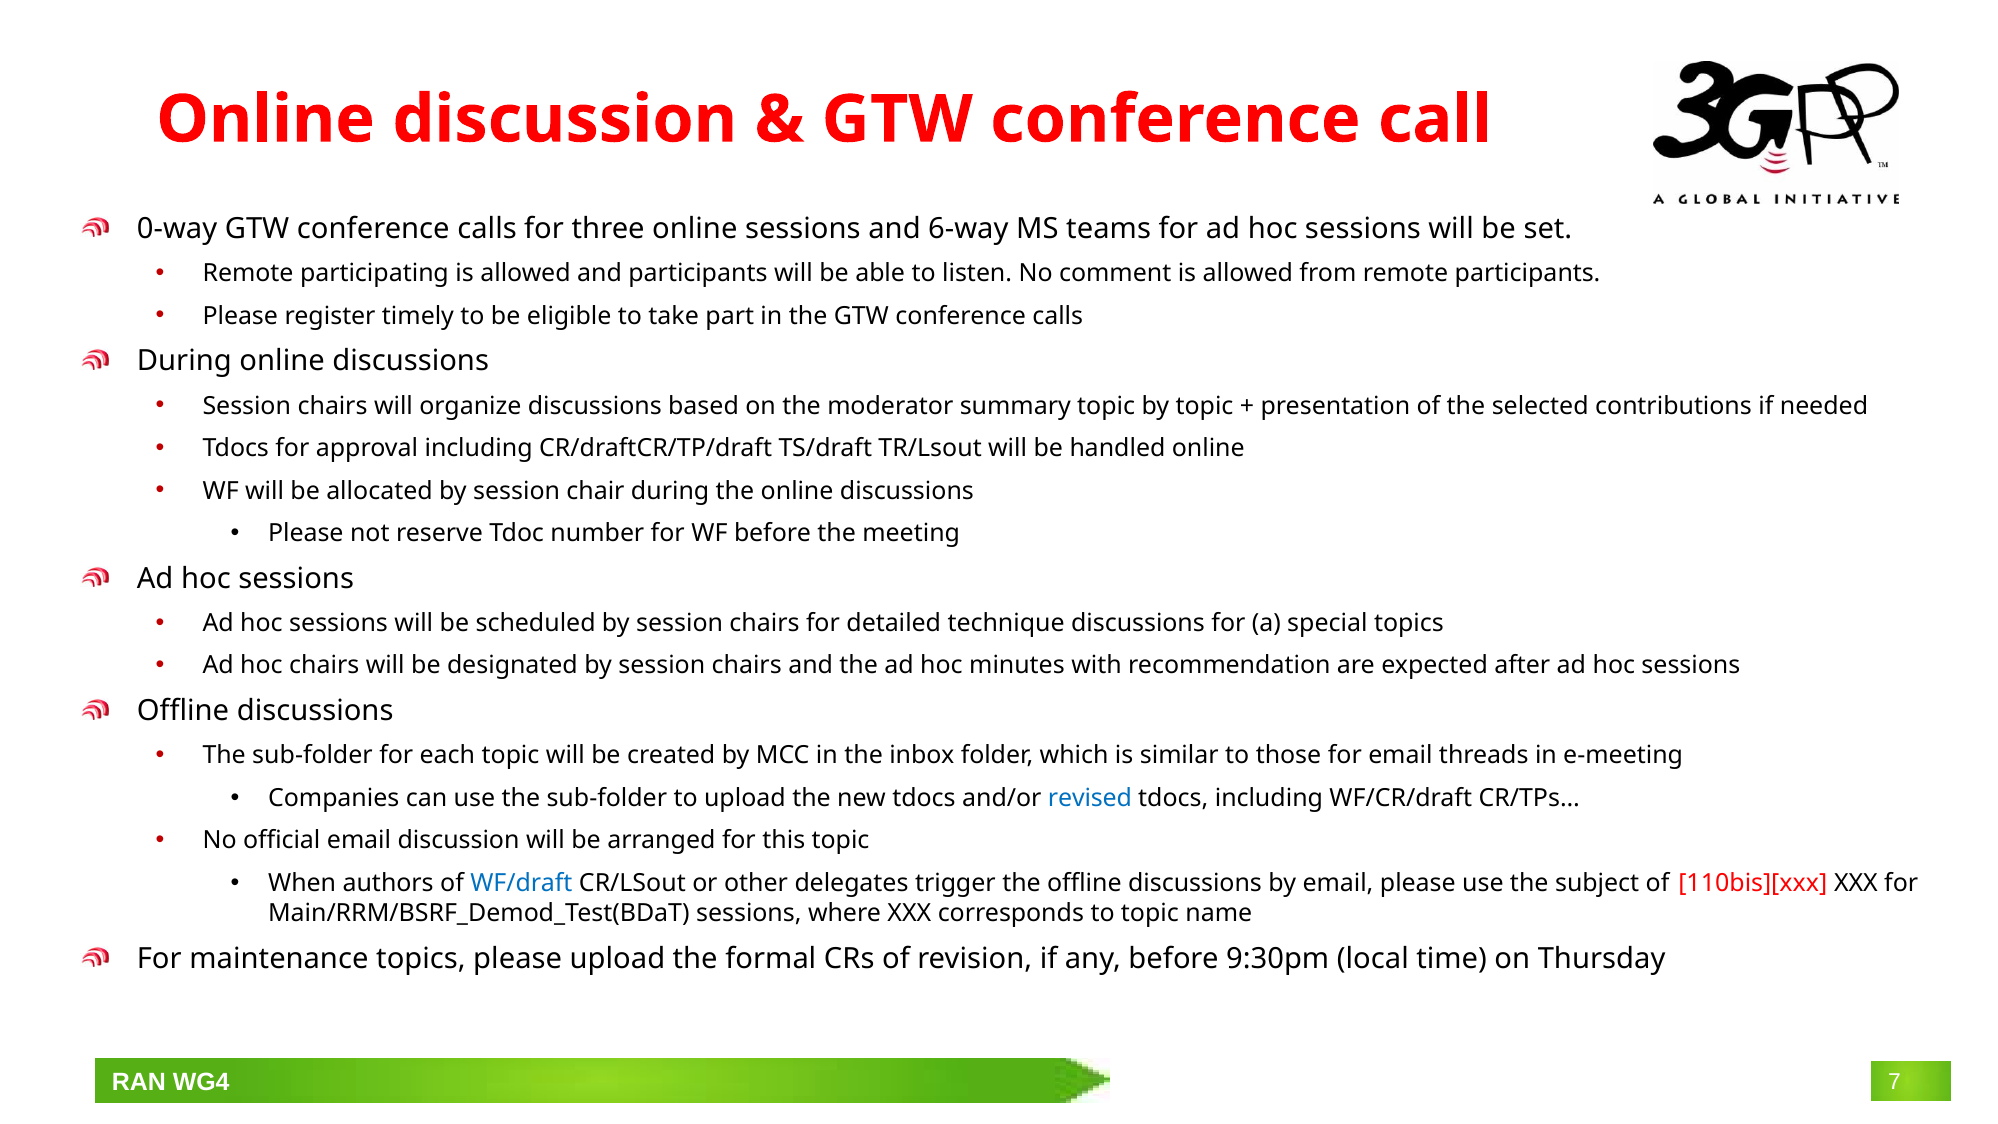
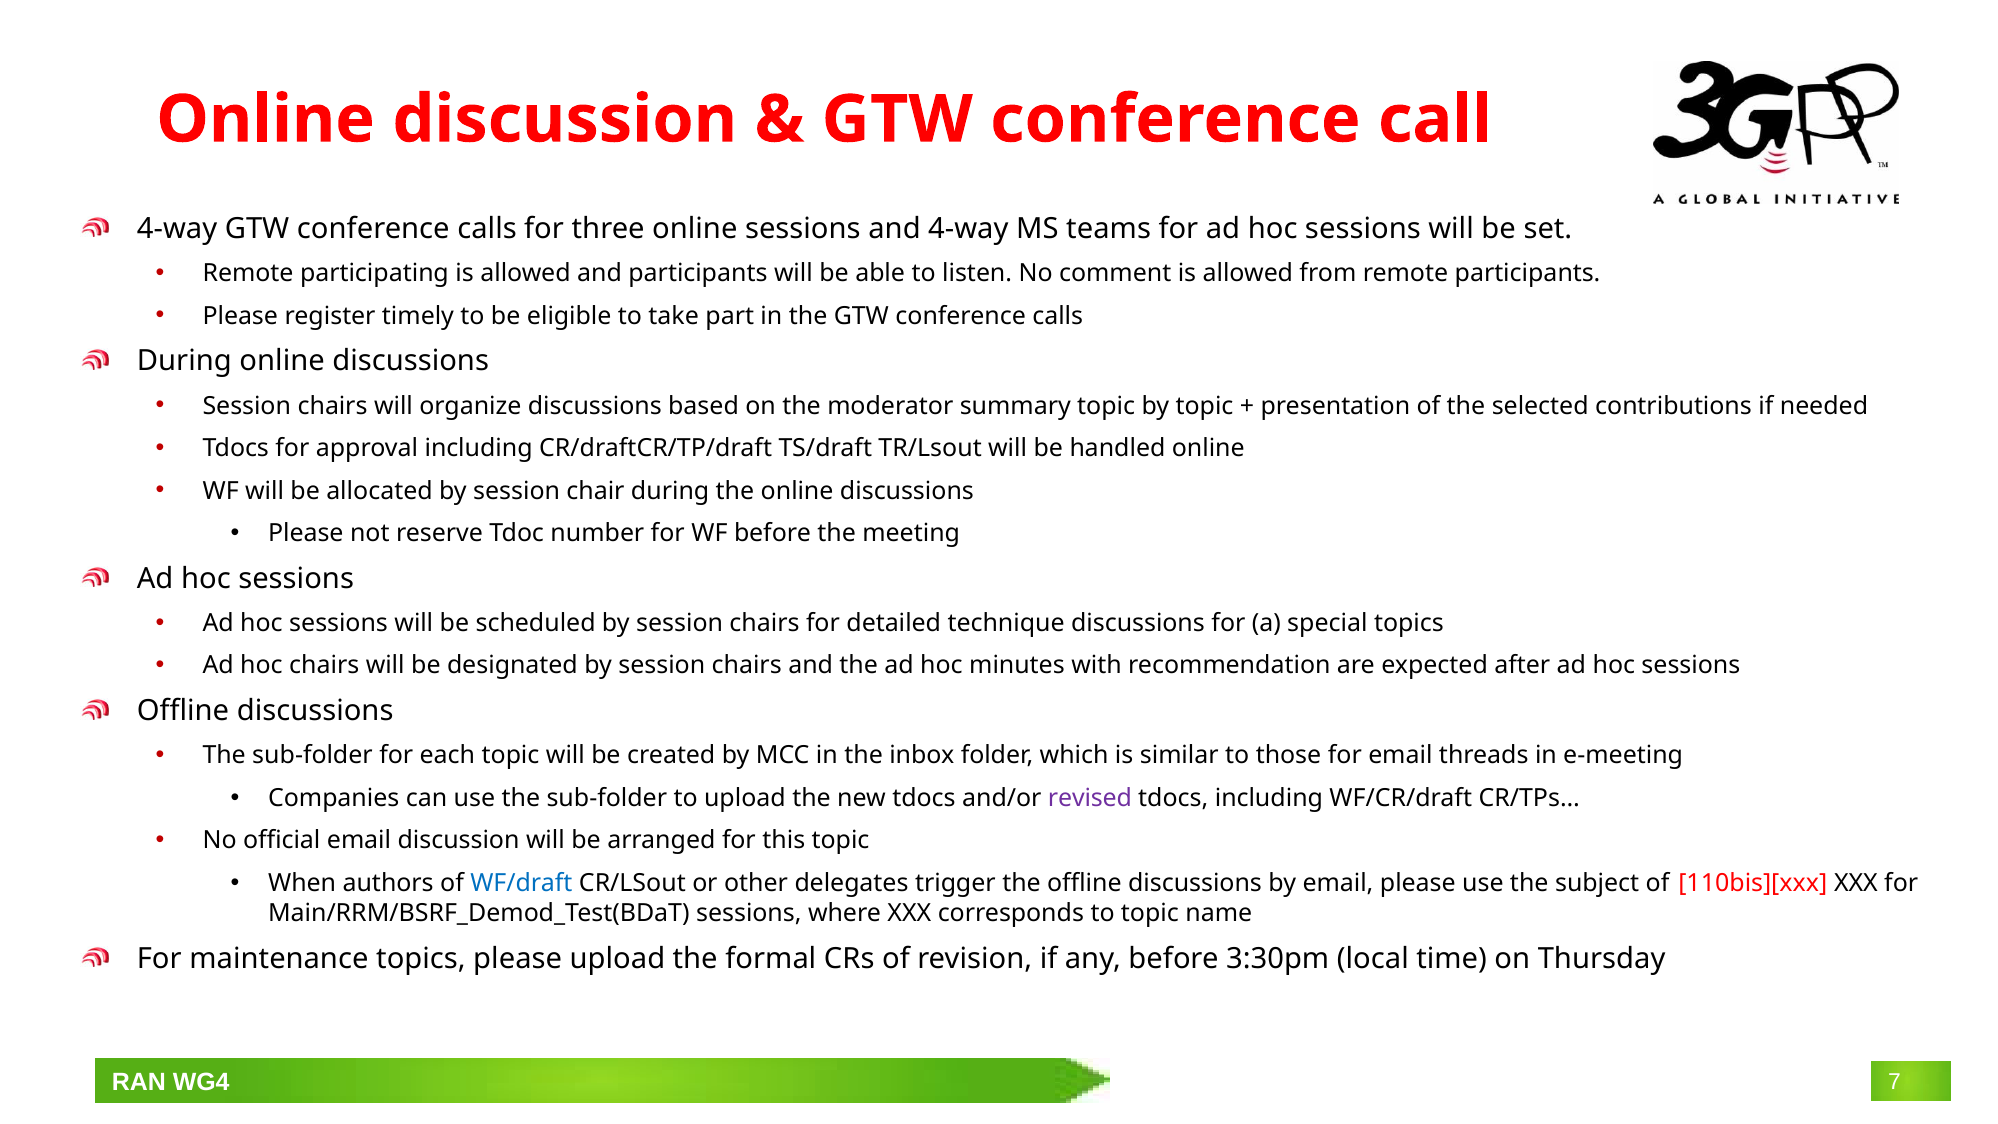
0-way at (177, 229): 0-way -> 4-way
and 6-way: 6-way -> 4-way
revised colour: blue -> purple
9:30pm: 9:30pm -> 3:30pm
